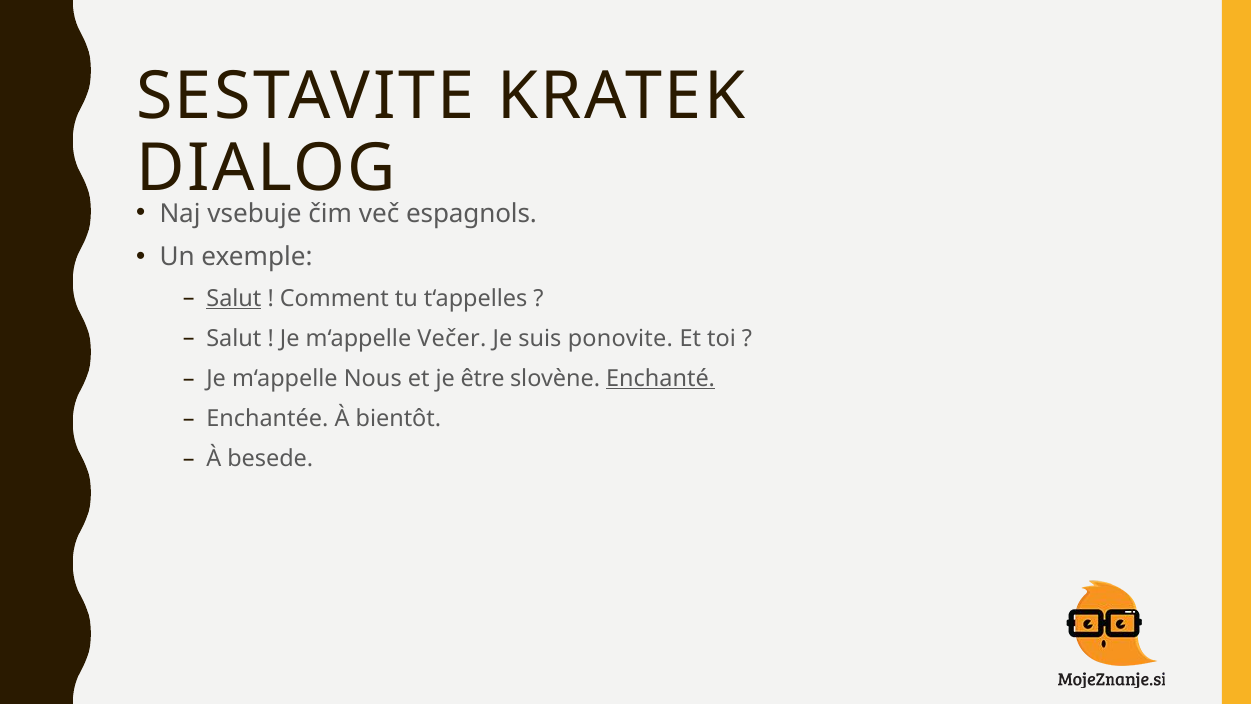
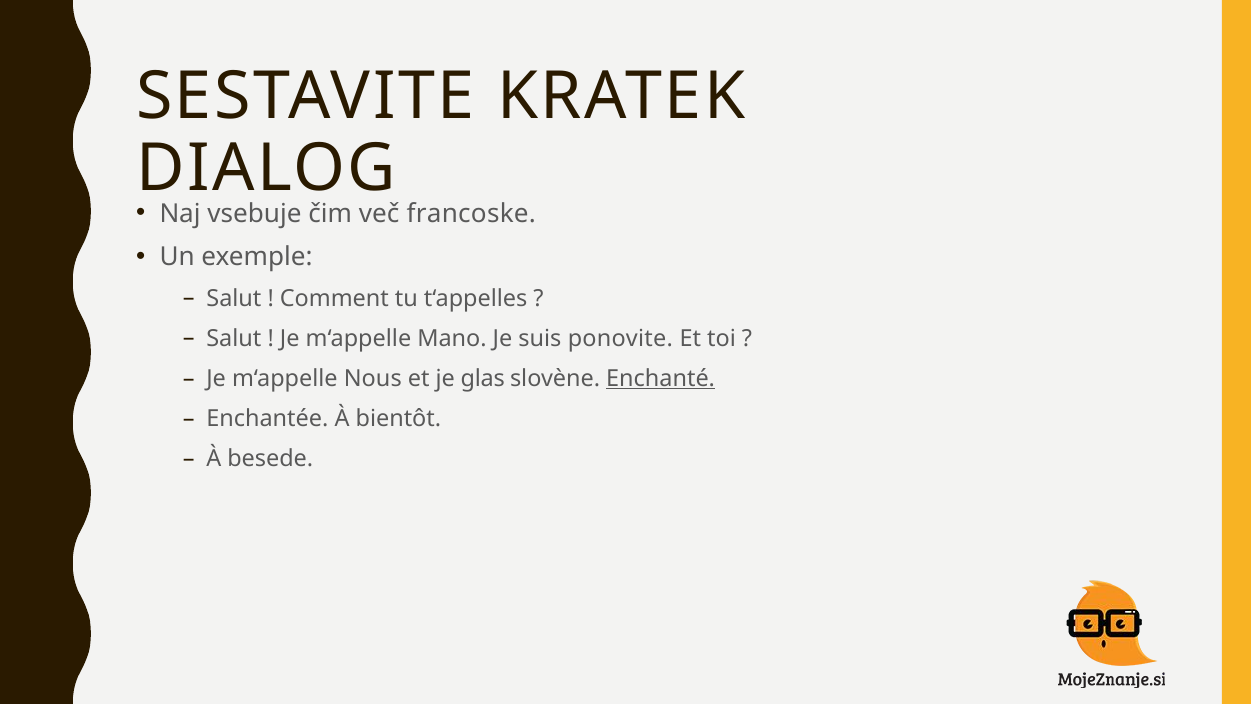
espagnols: espagnols -> francoske
Salut at (234, 298) underline: present -> none
Večer: Večer -> Mano
être: être -> glas
